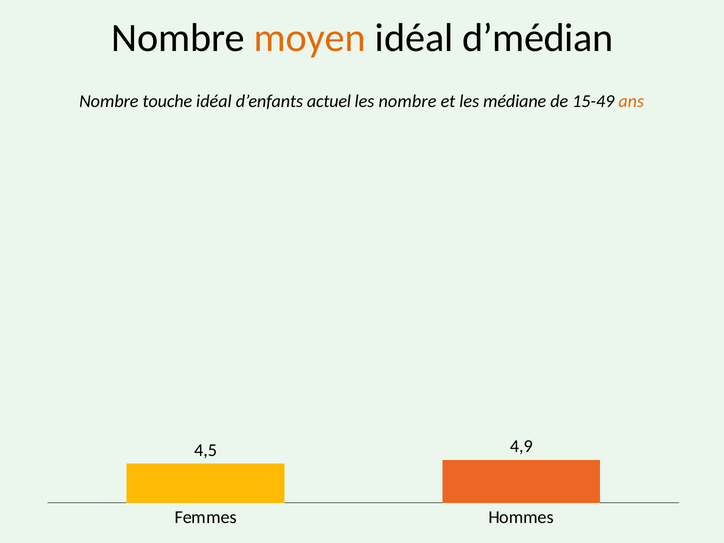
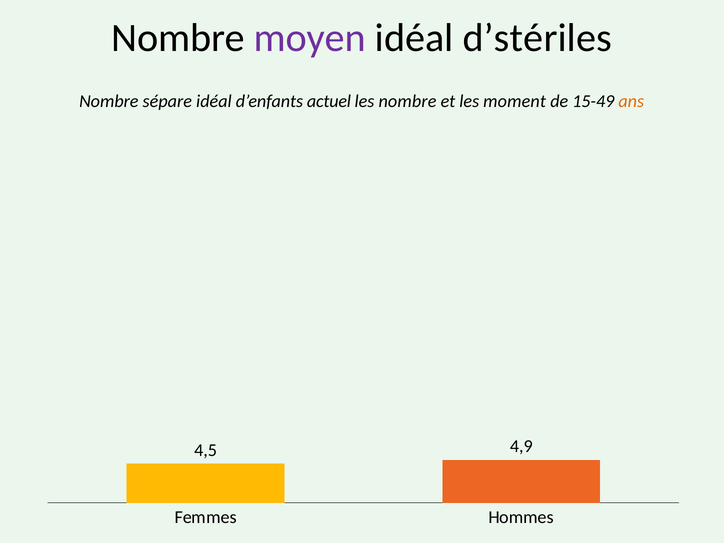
moyen colour: orange -> purple
d’médian: d’médian -> d’stériles
touche: touche -> sépare
médiane: médiane -> moment
